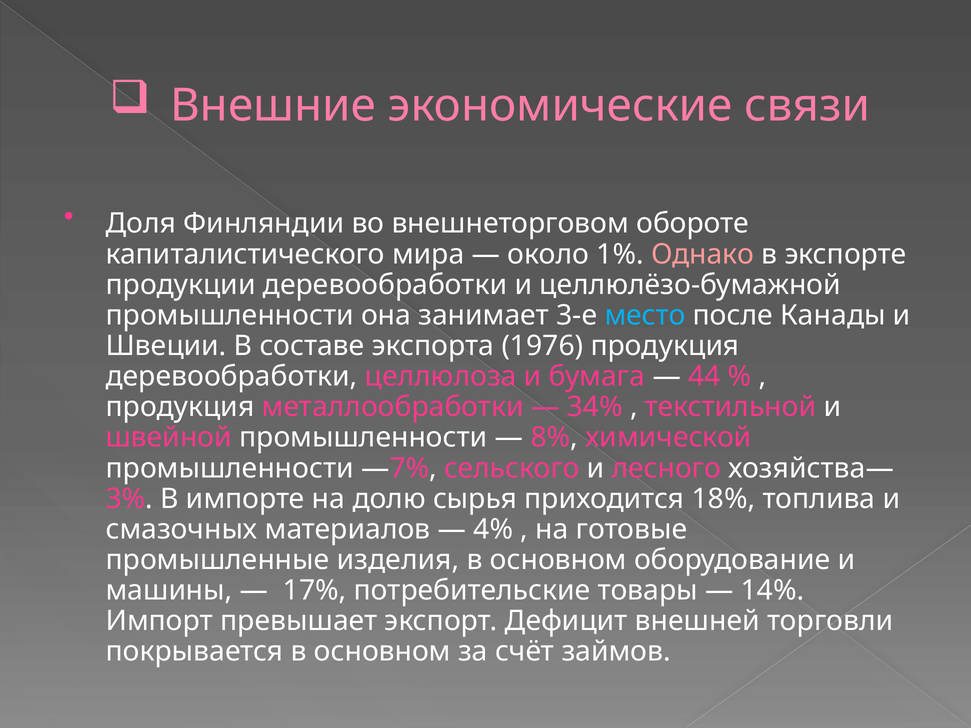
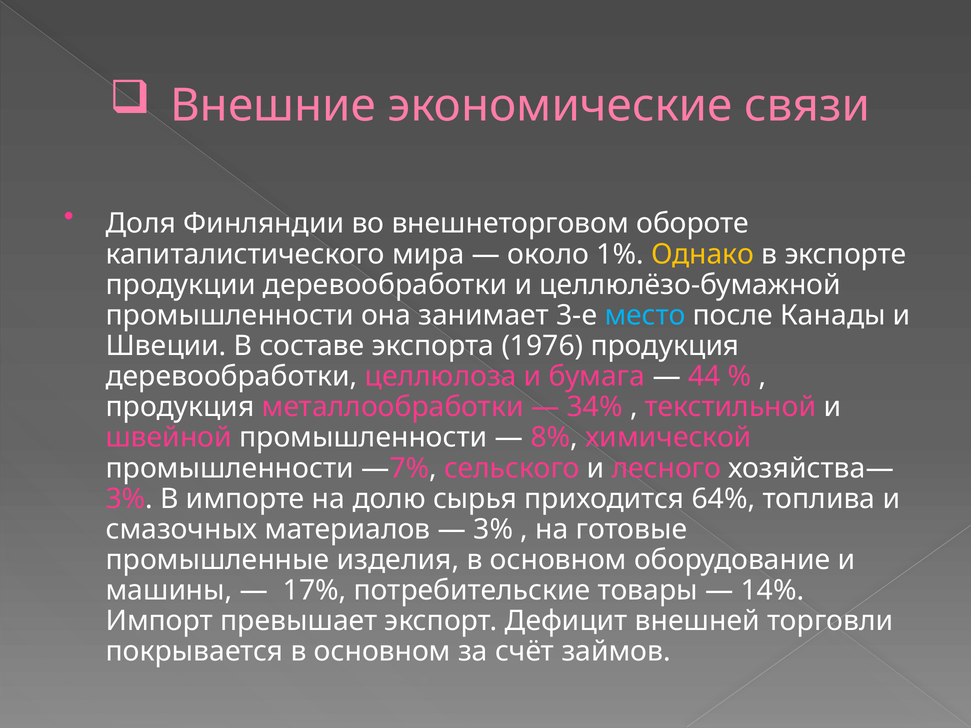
Однако colour: pink -> yellow
18%: 18% -> 64%
4% at (493, 530): 4% -> 3%
